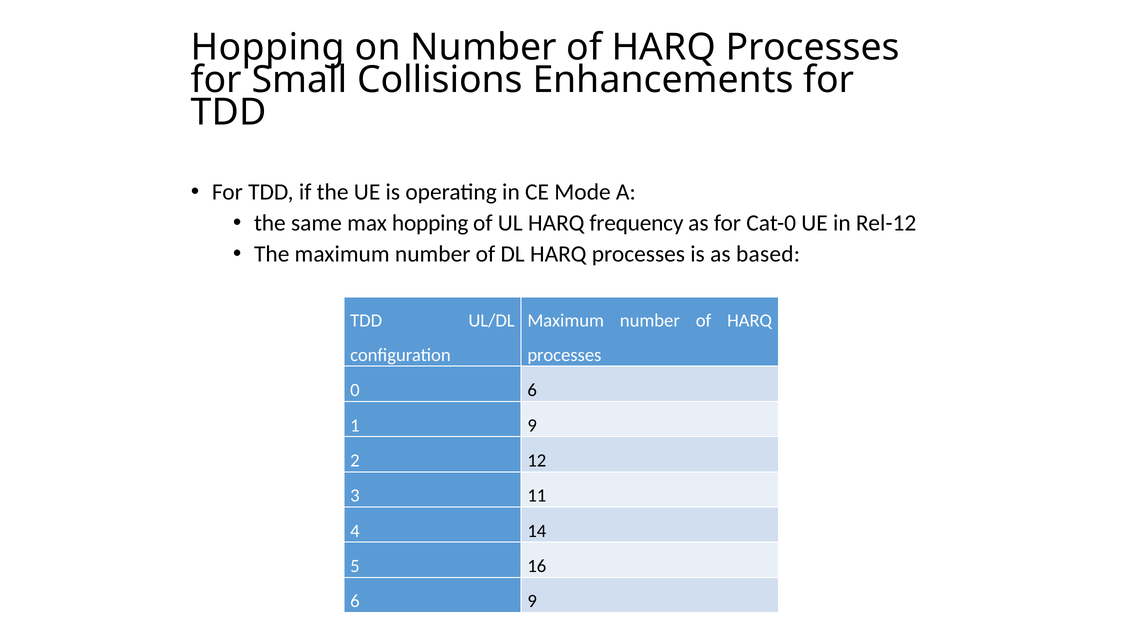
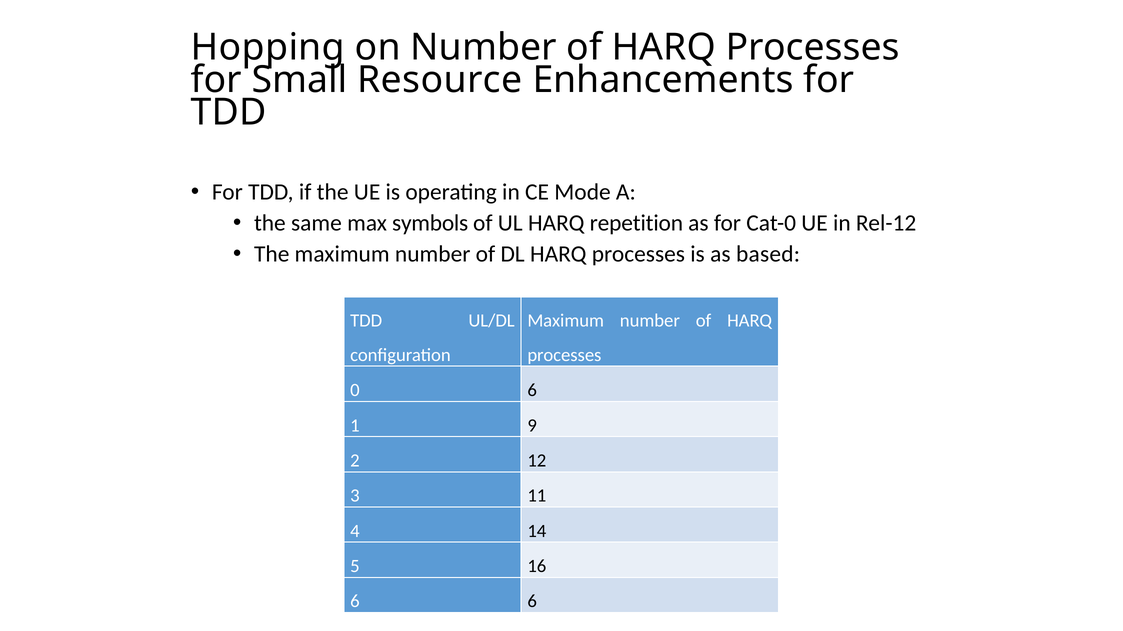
Collisions: Collisions -> Resource
max hopping: hopping -> symbols
frequency: frequency -> repetition
6 9: 9 -> 6
